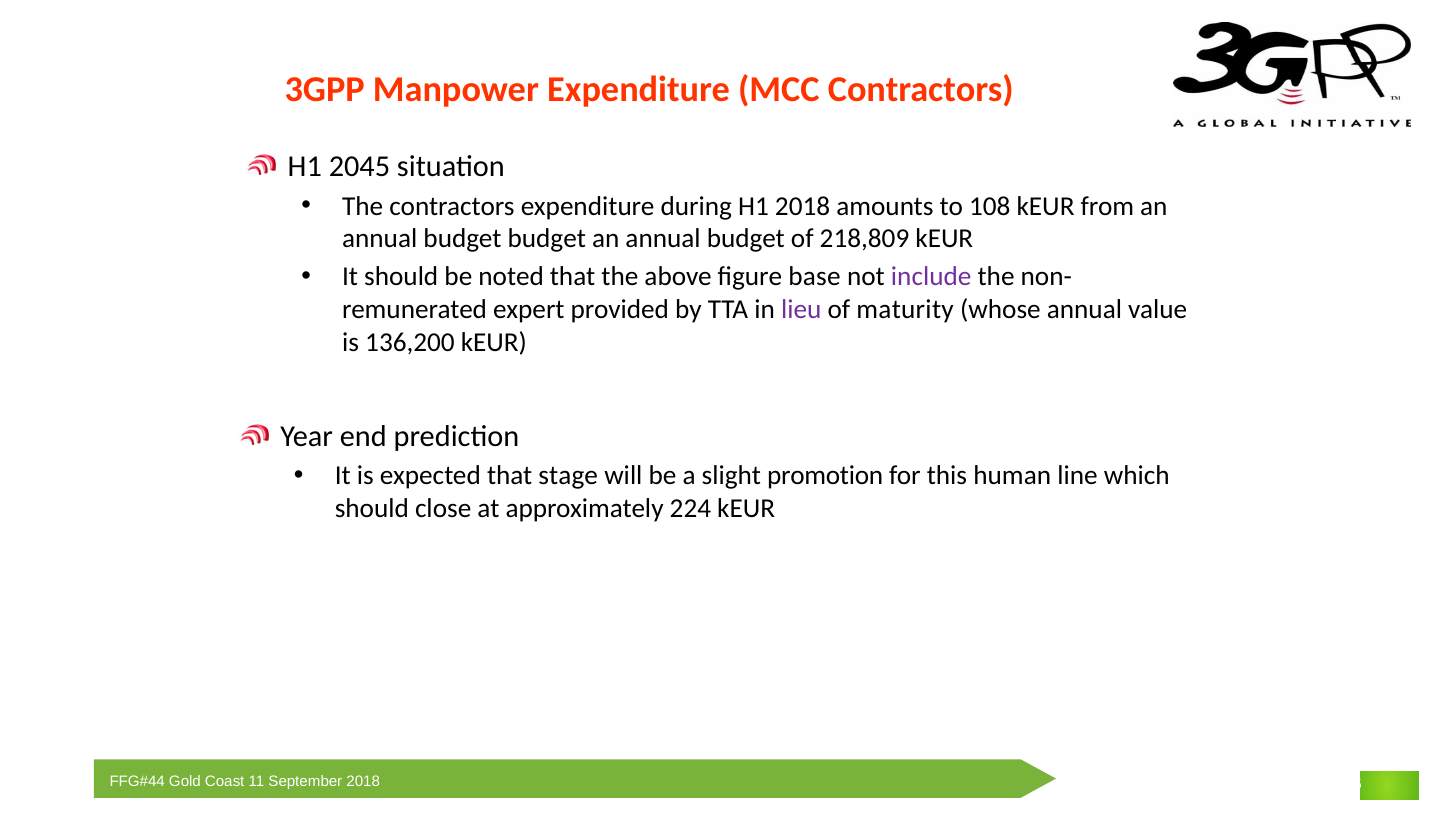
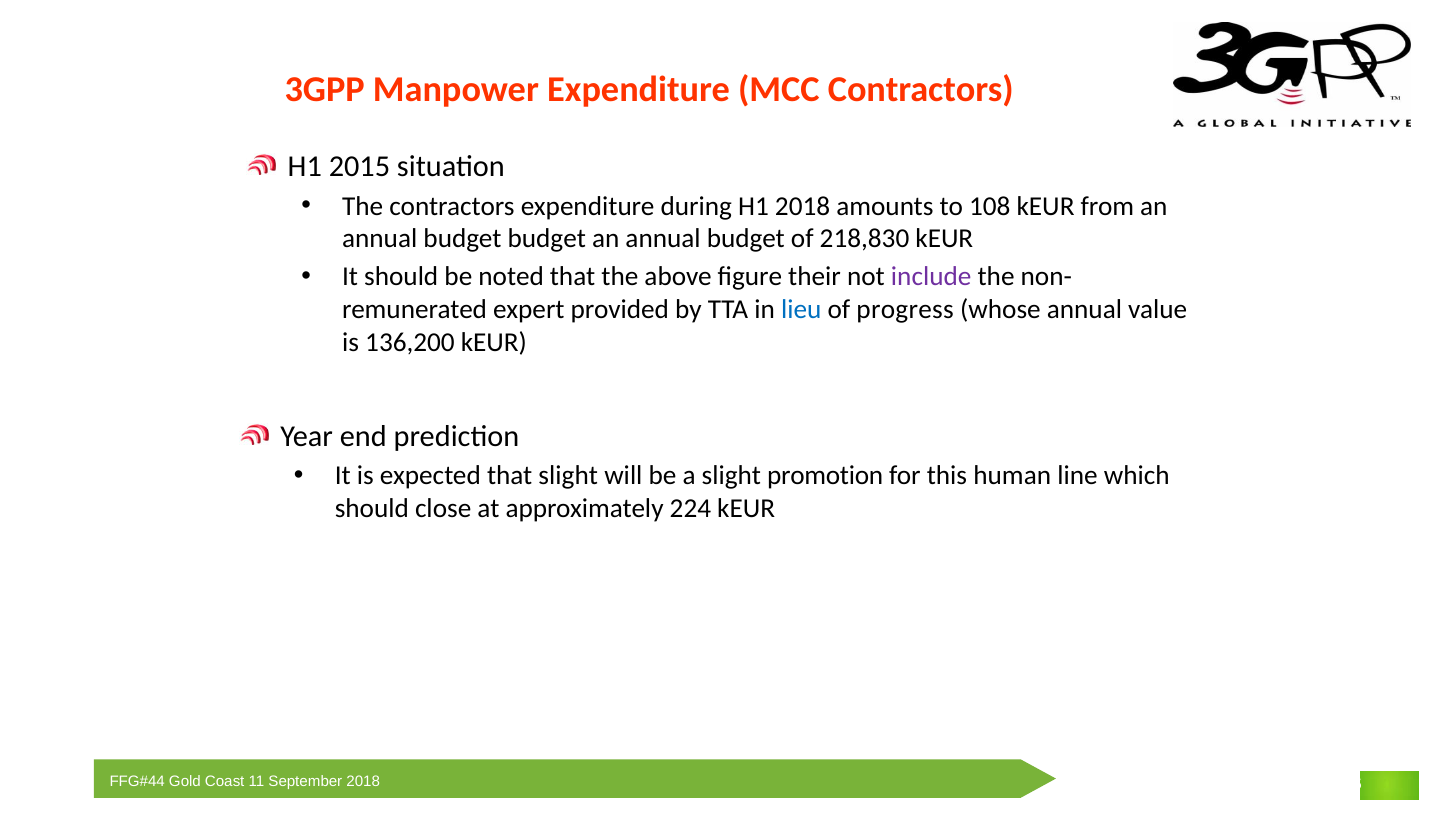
2045: 2045 -> 2015
218,809: 218,809 -> 218,830
base: base -> their
lieu colour: purple -> blue
maturity: maturity -> progress
that stage: stage -> slight
